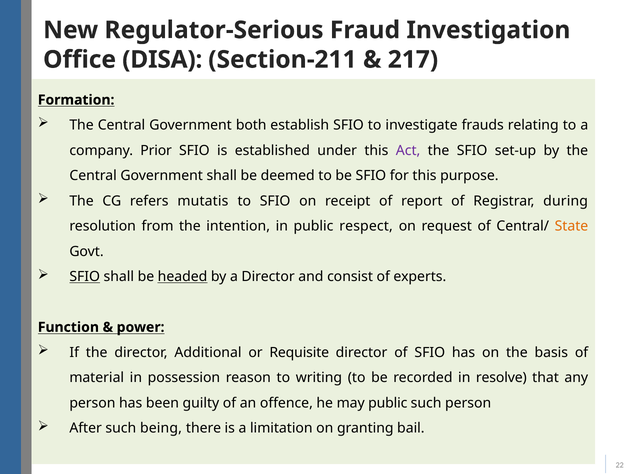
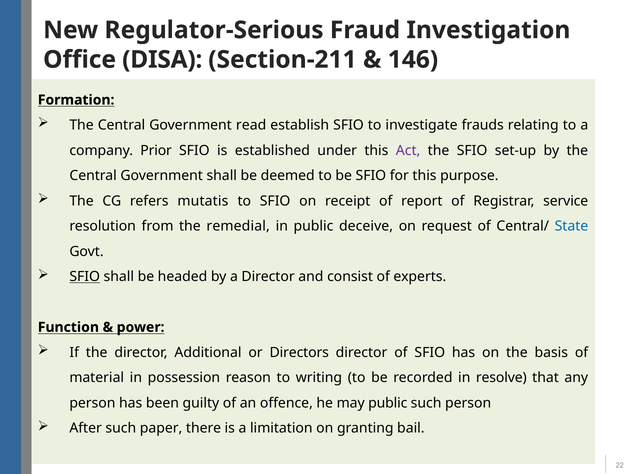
217: 217 -> 146
both: both -> read
during: during -> service
intention: intention -> remedial
respect: respect -> deceive
State colour: orange -> blue
headed underline: present -> none
Requisite: Requisite -> Directors
being: being -> paper
